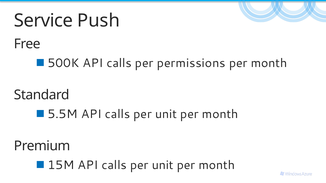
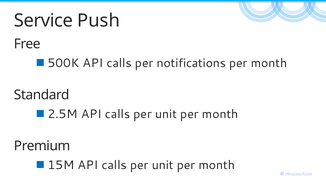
permissions: permissions -> notifications
5.5M: 5.5M -> 2.5M
